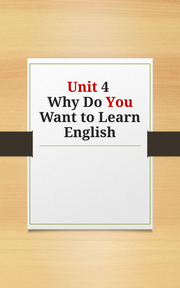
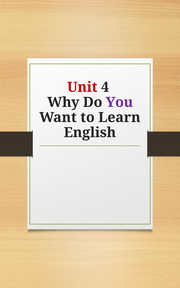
You colour: red -> purple
